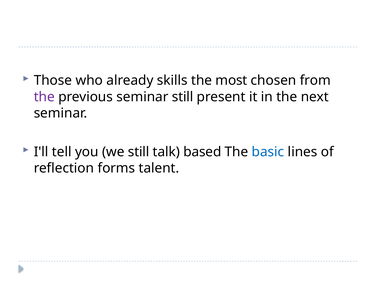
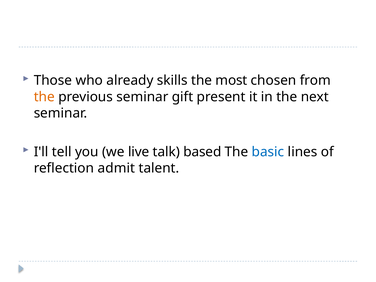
the at (44, 97) colour: purple -> orange
seminar still: still -> gift
we still: still -> live
forms: forms -> admit
